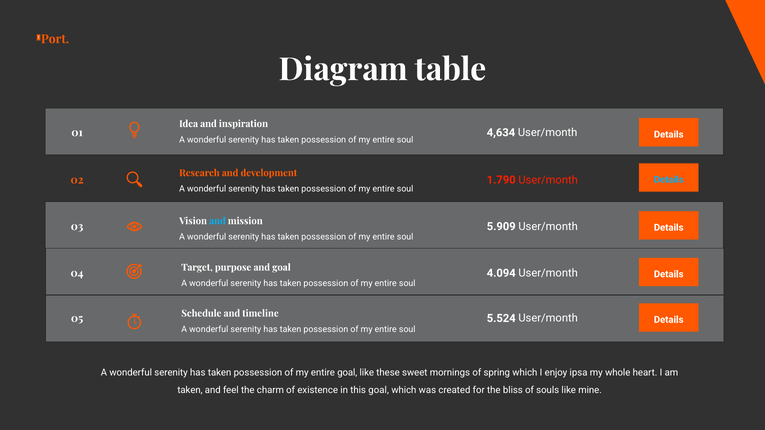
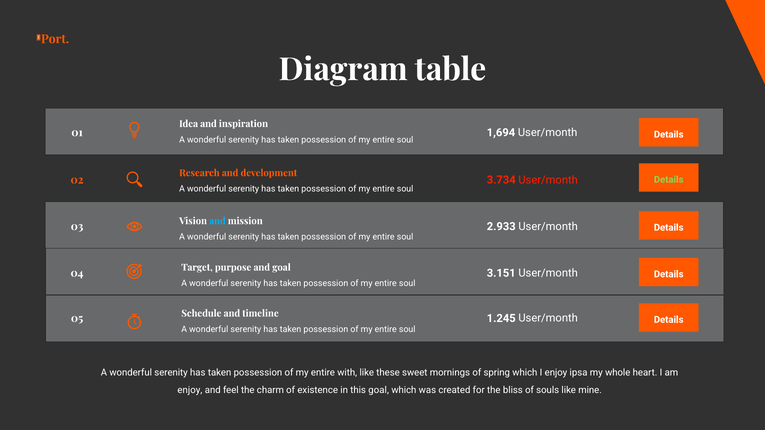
4,634: 4,634 -> 1,694
1.790: 1.790 -> 3.734
Details at (669, 180) colour: light blue -> light green
5.909: 5.909 -> 2.933
4.094: 4.094 -> 3.151
5.524: 5.524 -> 1.245
entire goal: goal -> with
taken at (190, 390): taken -> enjoy
